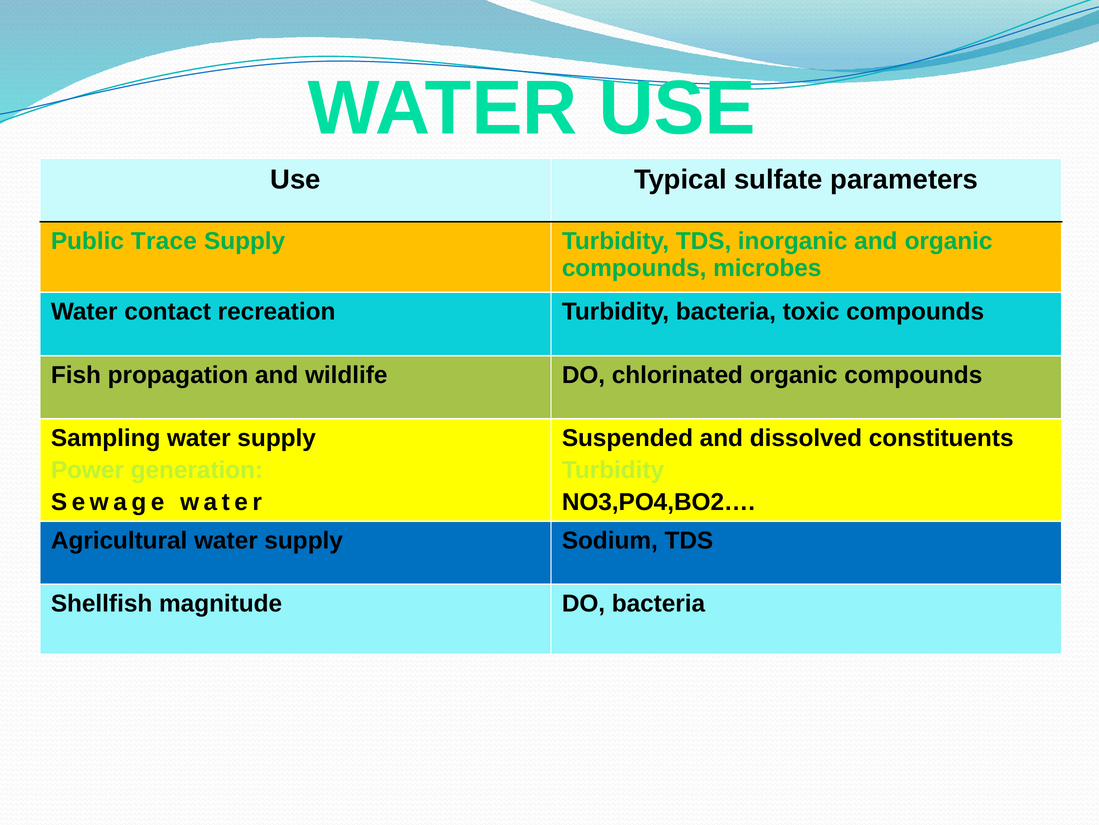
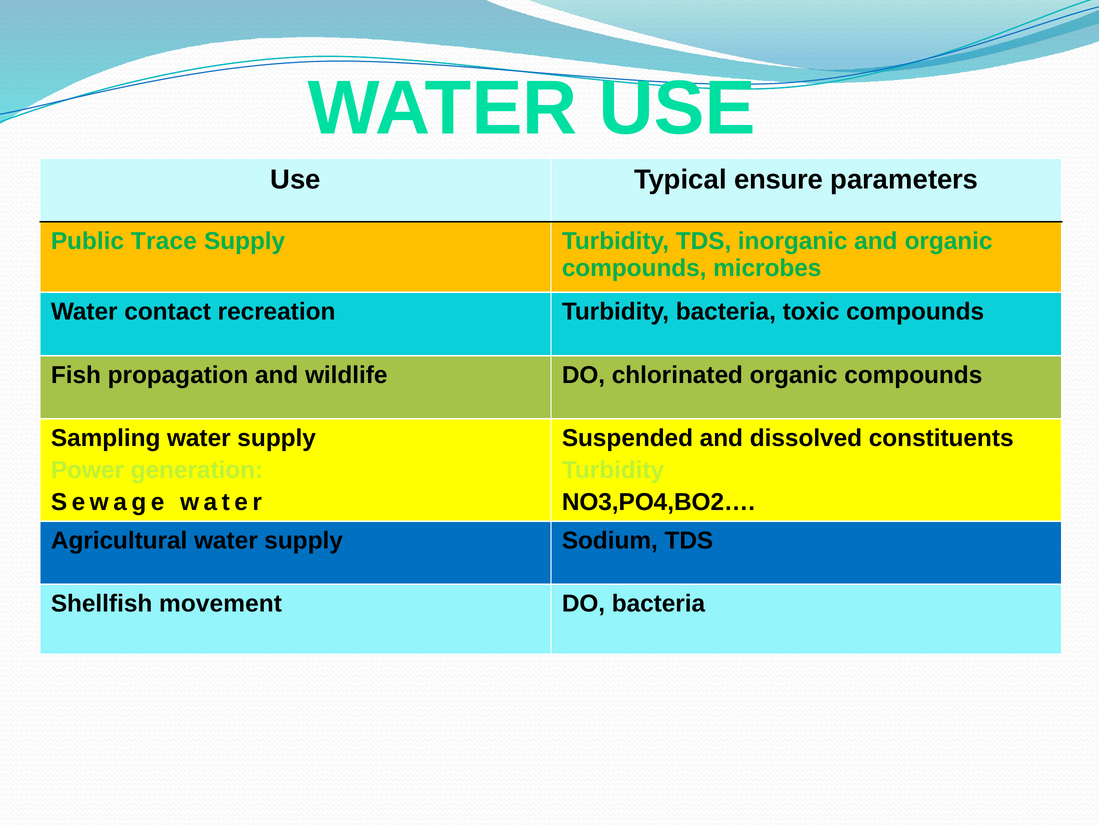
sulfate: sulfate -> ensure
magnitude: magnitude -> movement
